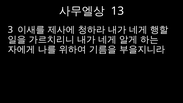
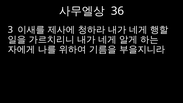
13: 13 -> 36
